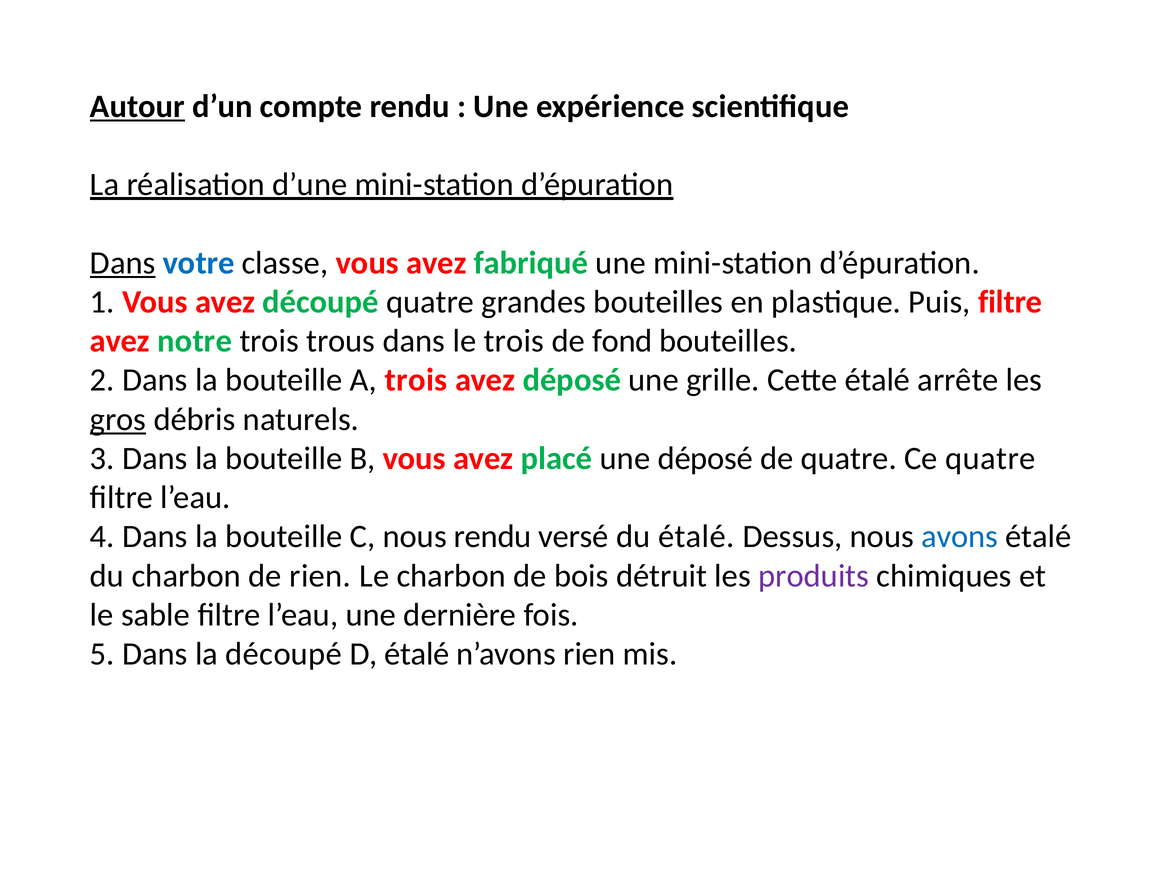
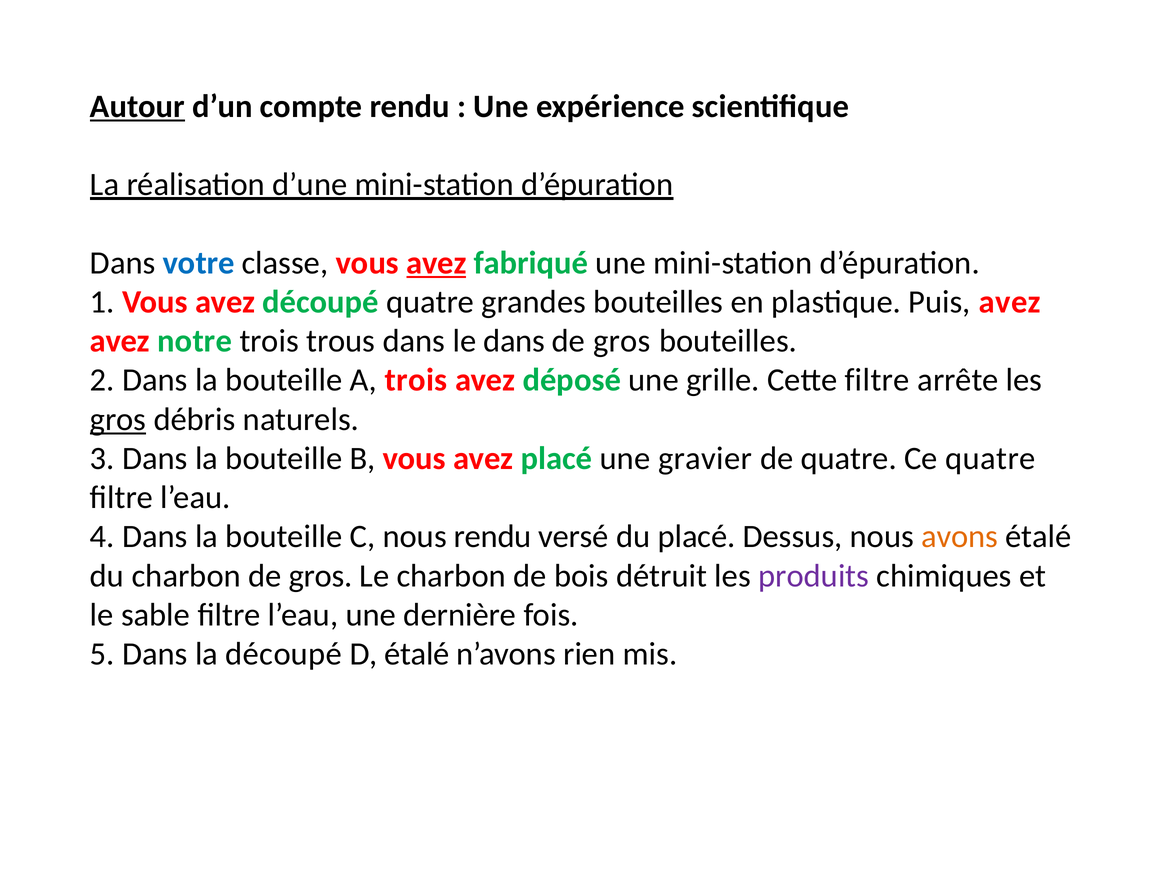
Dans at (123, 263) underline: present -> none
avez at (436, 263) underline: none -> present
Puis filtre: filtre -> avez
le trois: trois -> dans
fond at (622, 341): fond -> gros
Cette étalé: étalé -> filtre
une déposé: déposé -> gravier
du étalé: étalé -> placé
avons colour: blue -> orange
charbon de rien: rien -> gros
